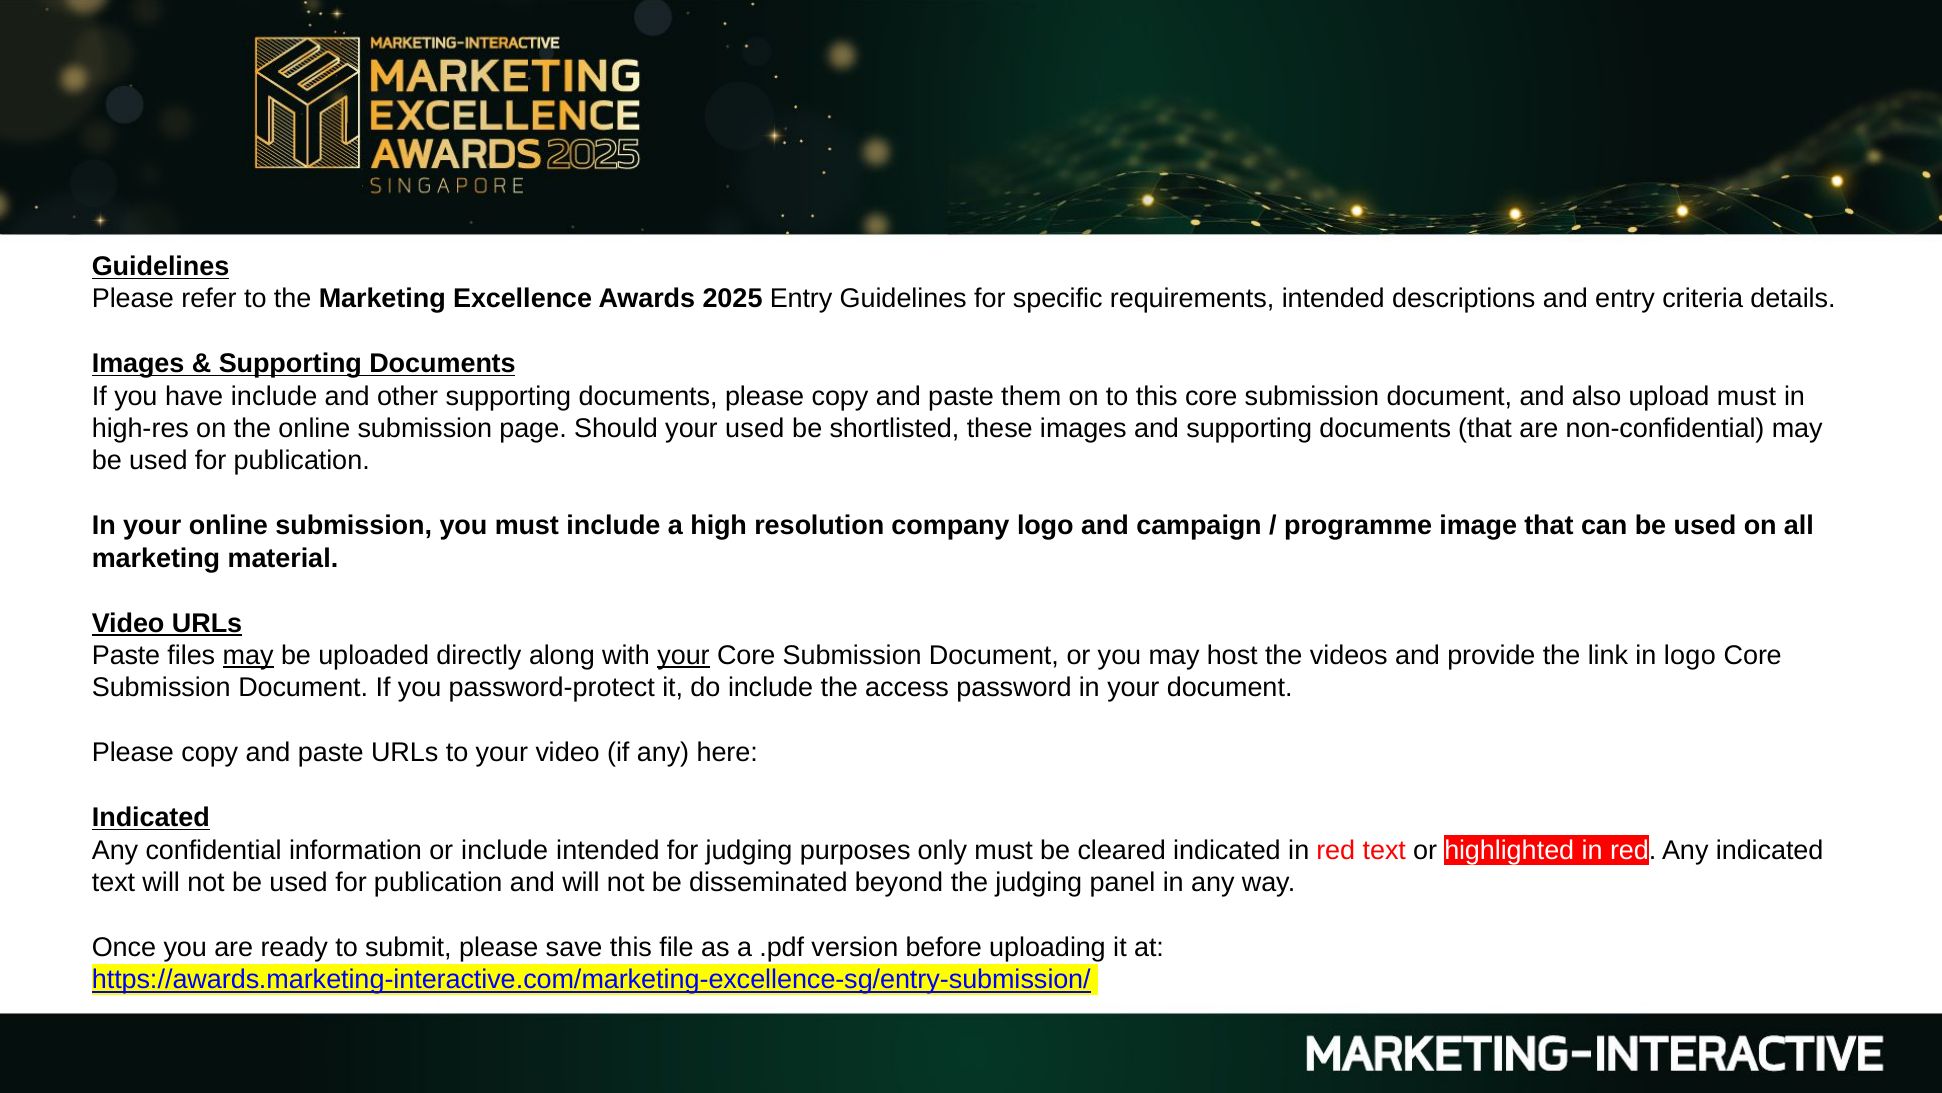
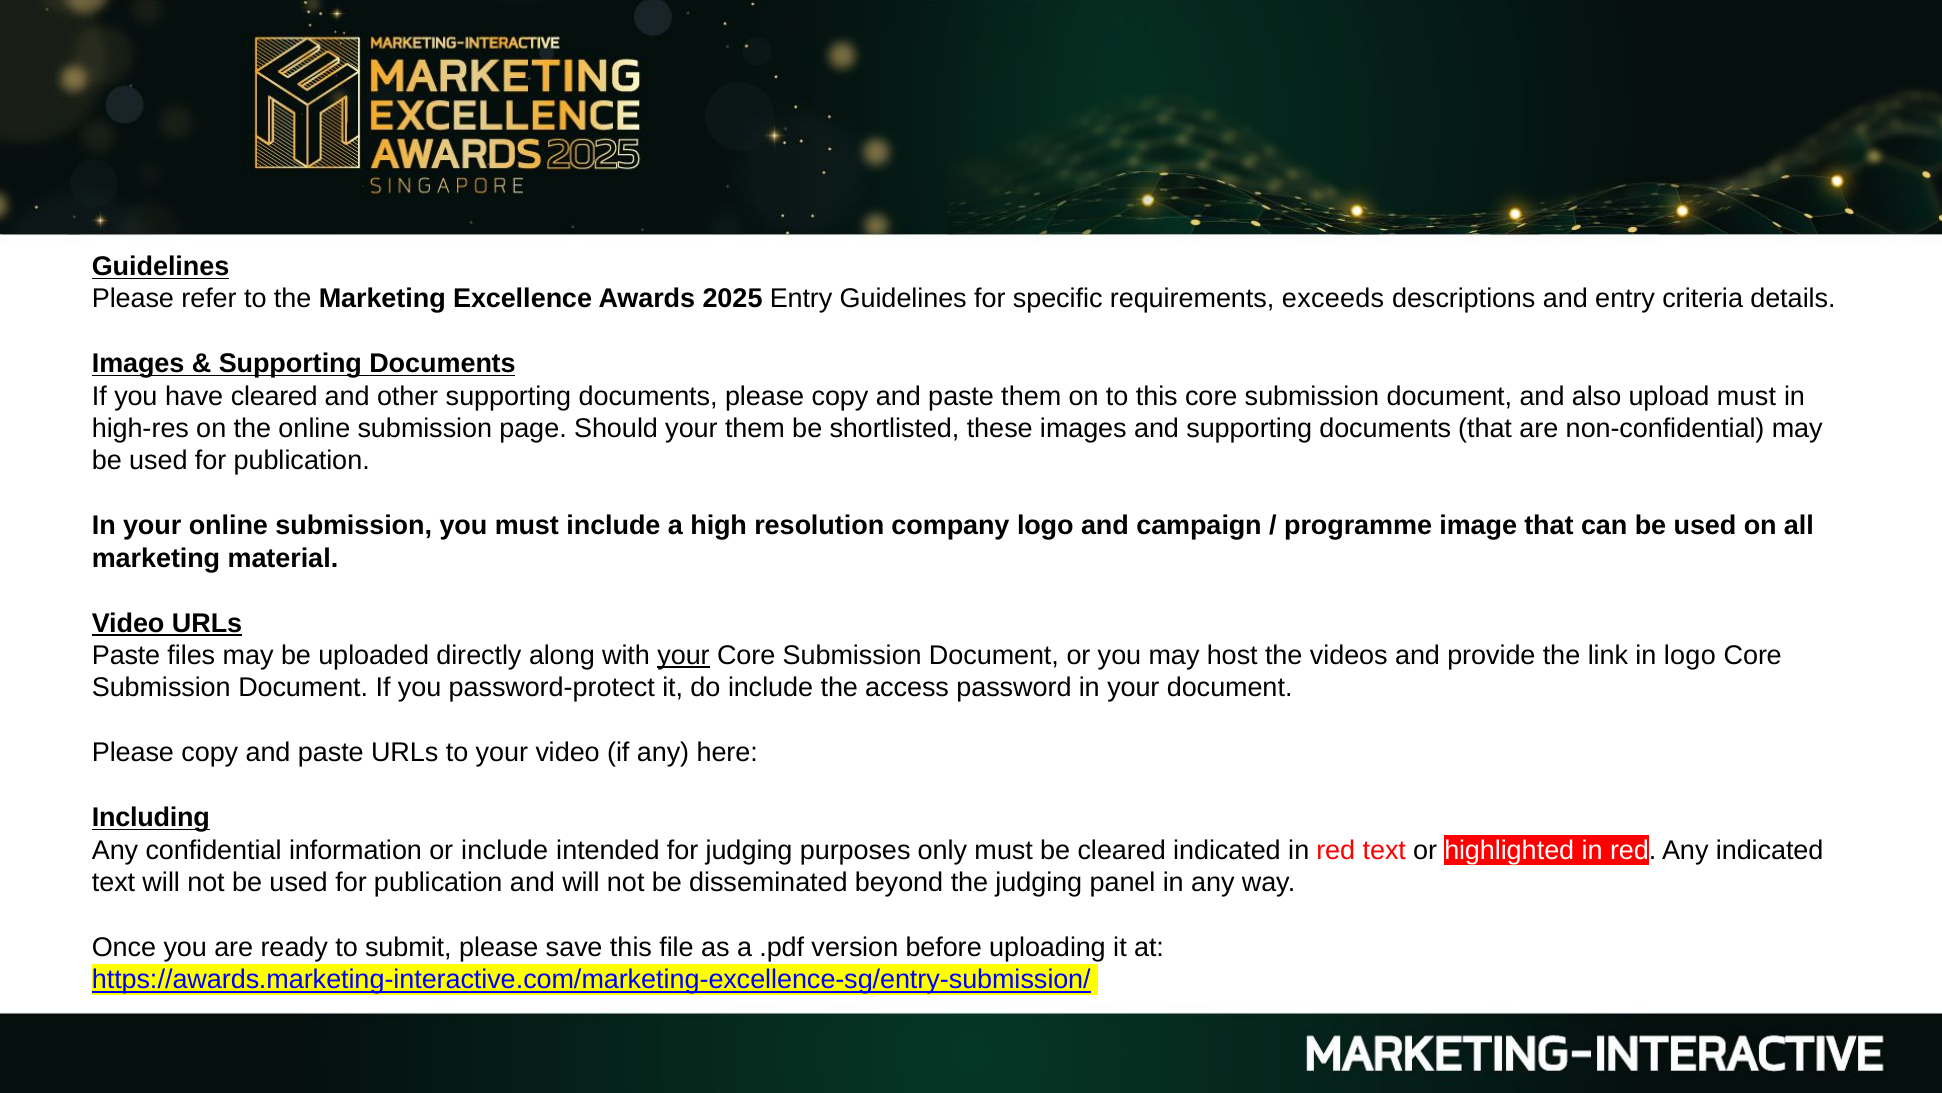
requirements intended: intended -> exceeds
have include: include -> cleared
your used: used -> them
may at (248, 655) underline: present -> none
Indicated at (151, 817): Indicated -> Including
